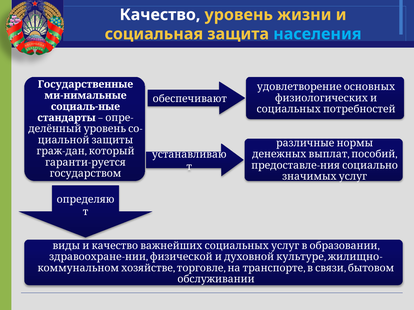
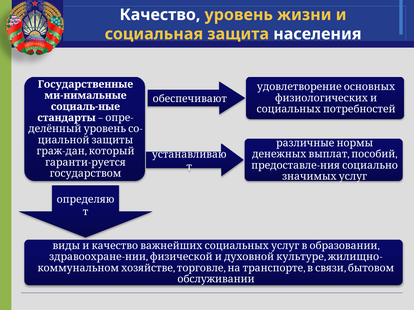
населения colour: light blue -> white
